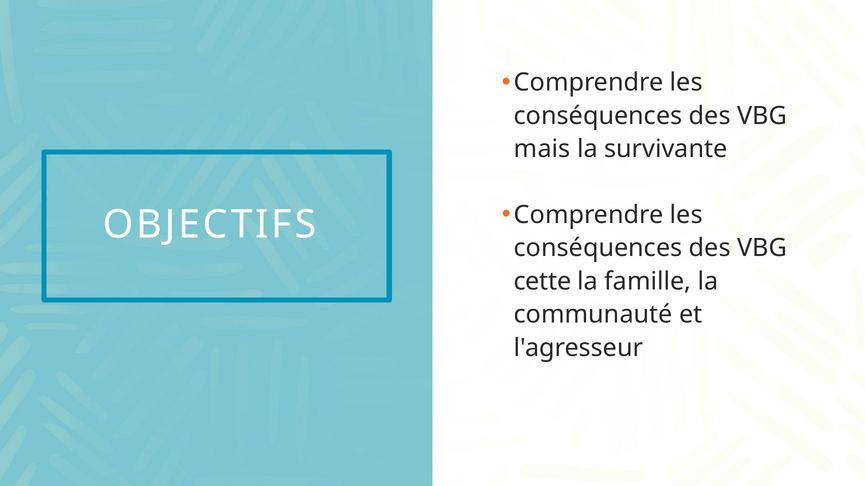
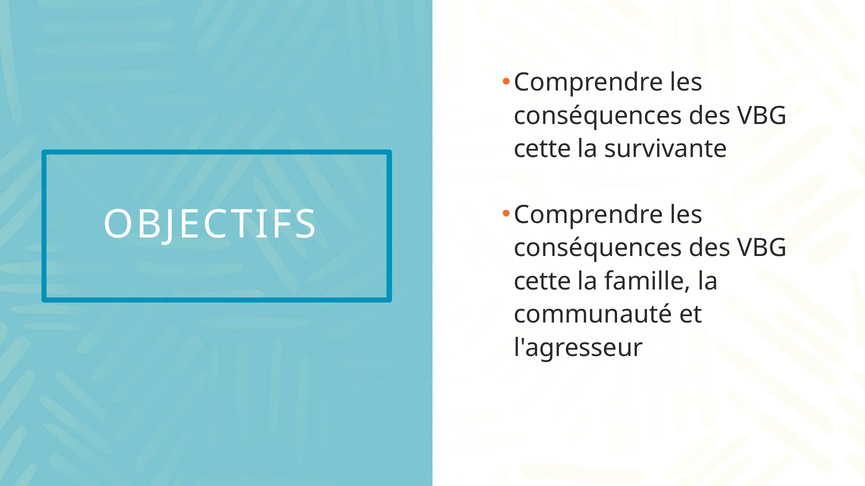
mais at (542, 149): mais -> cette
